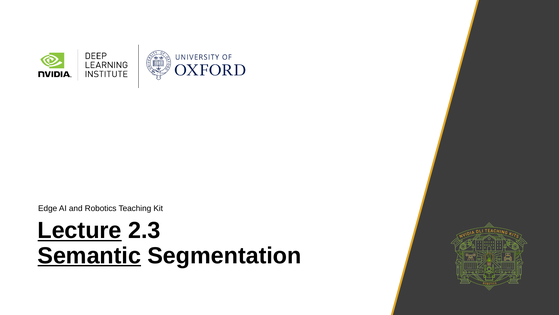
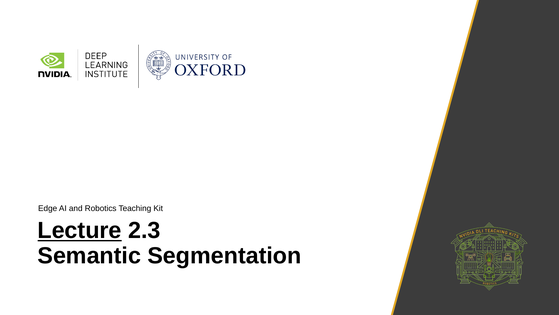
Semantic underline: present -> none
